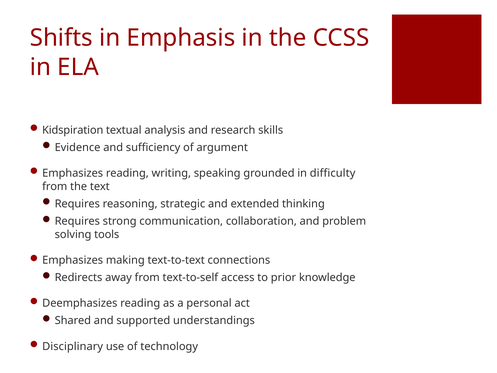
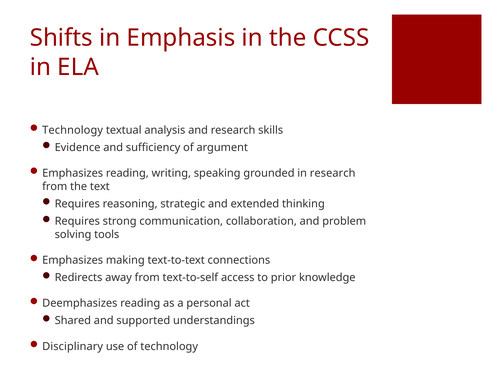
Kidspiration at (73, 130): Kidspiration -> Technology
in difficulty: difficulty -> research
